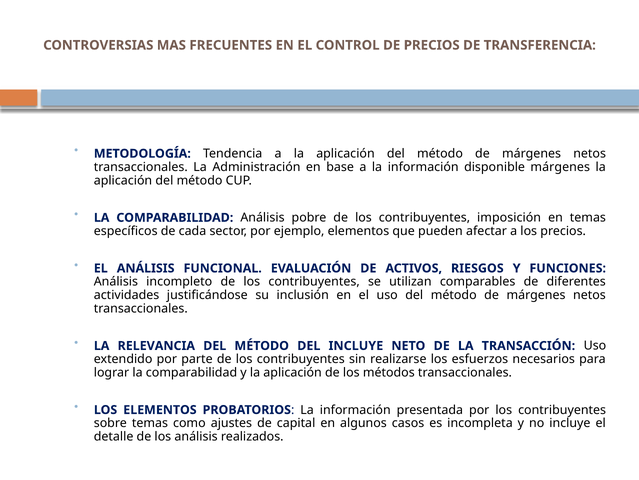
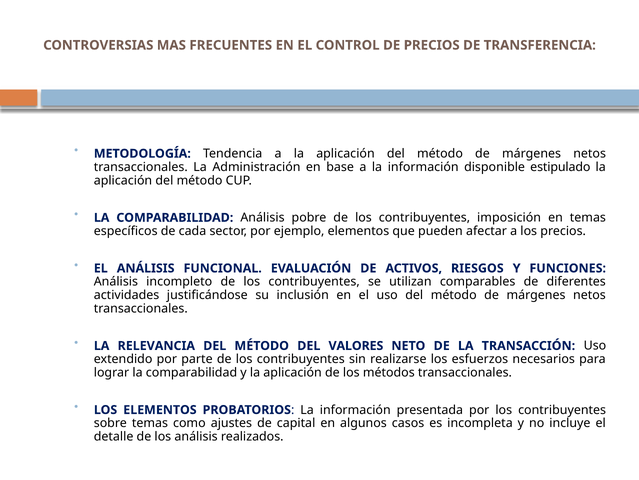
disponible márgenes: márgenes -> estipulado
DEL INCLUYE: INCLUYE -> VALORES
